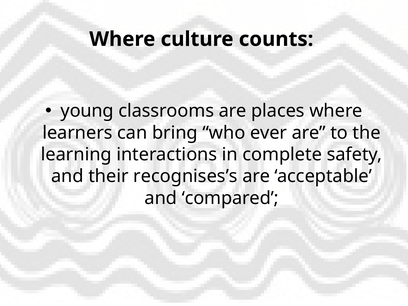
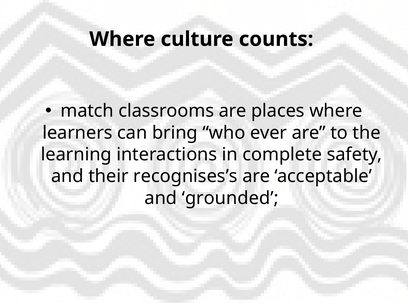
young: young -> match
compared: compared -> grounded
